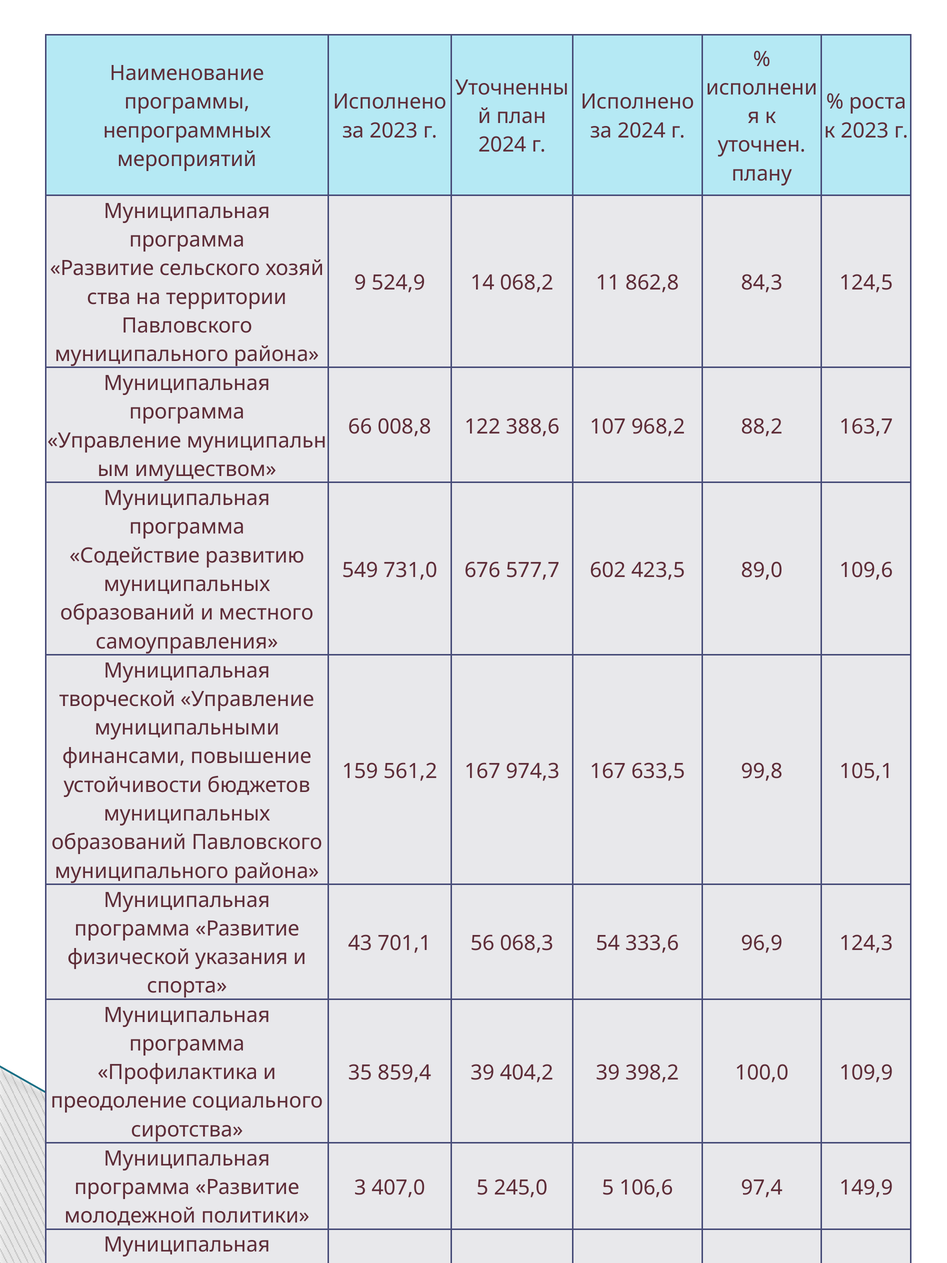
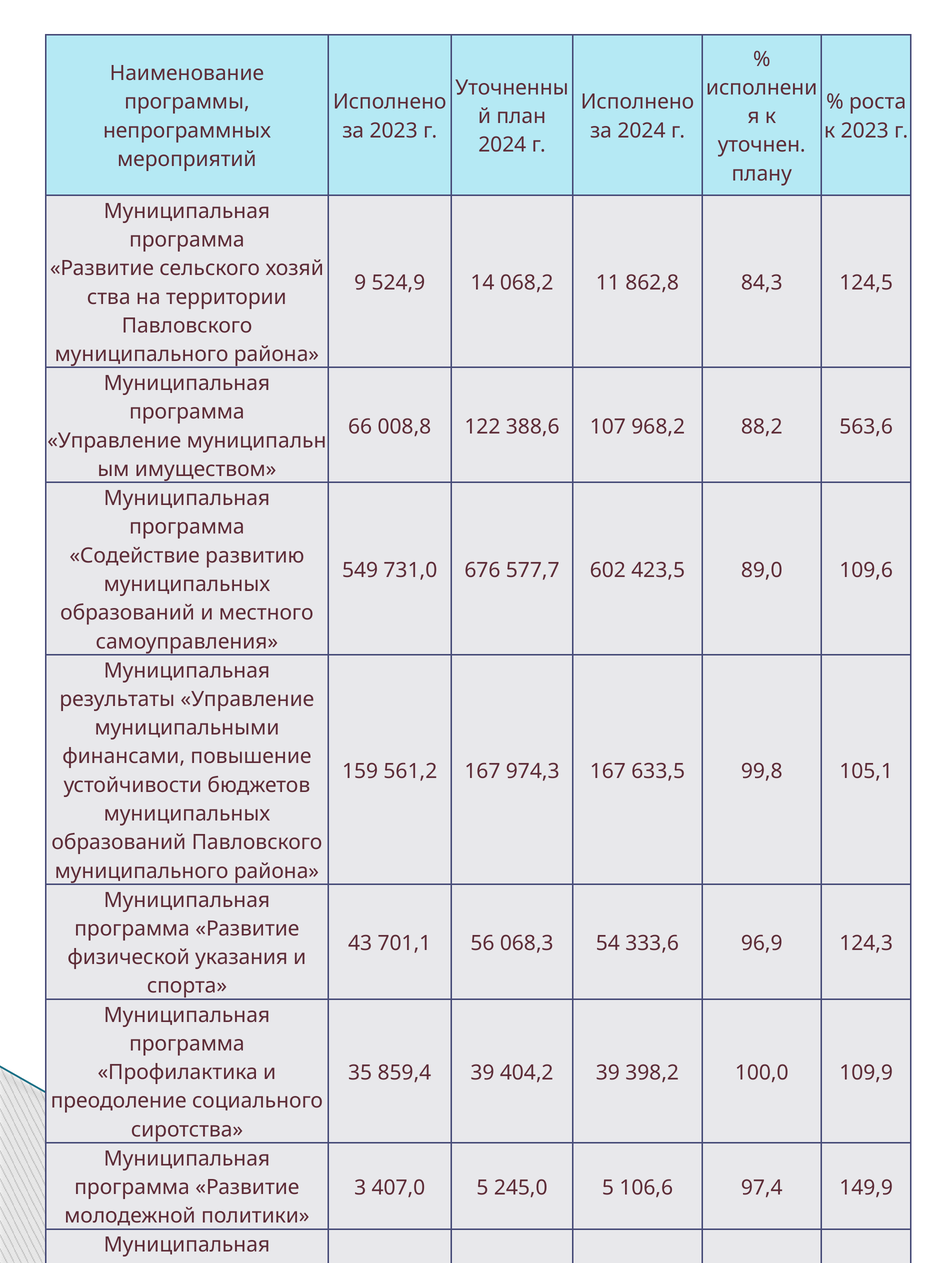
163,7: 163,7 -> 563,6
творческой: творческой -> результаты
